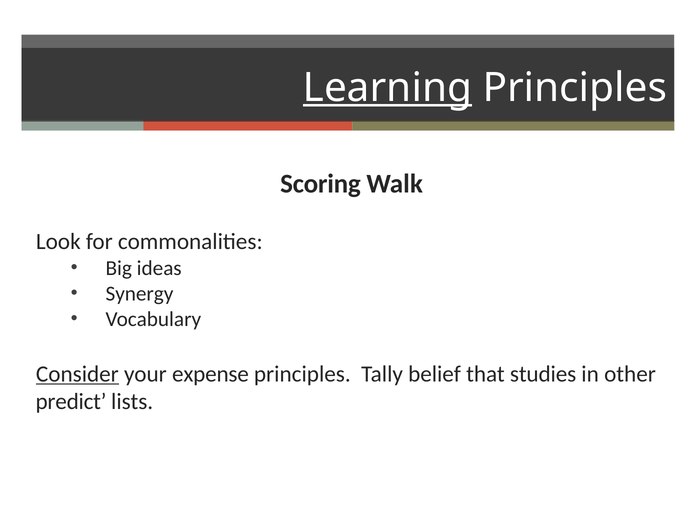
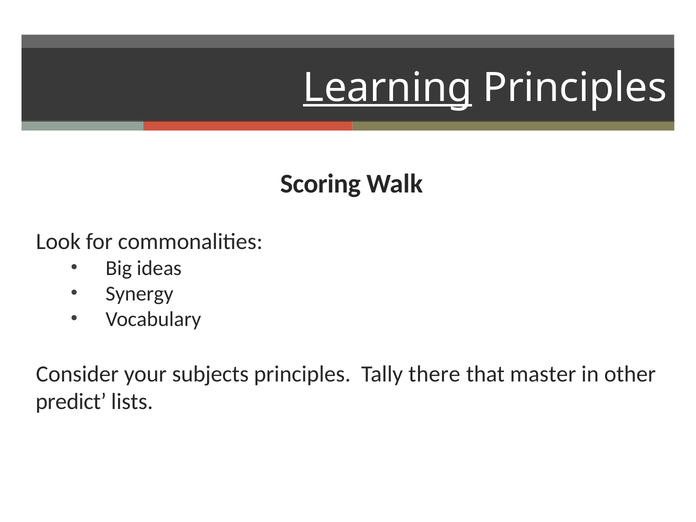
Consider underline: present -> none
expense: expense -> subjects
belief: belief -> there
studies: studies -> master
